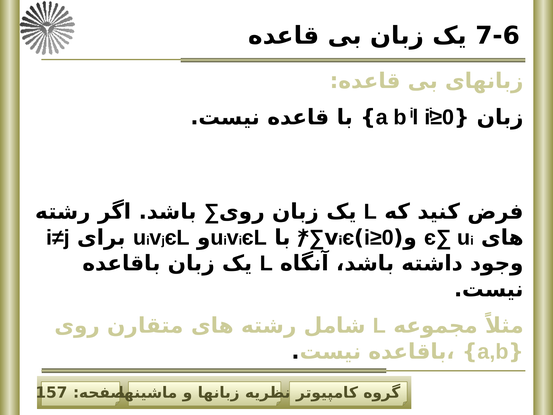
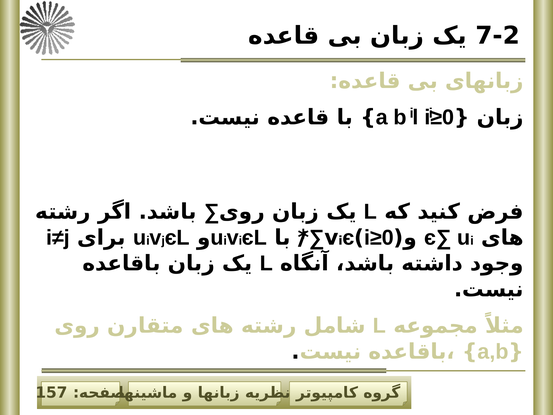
7-6: 7-6 -> 7-2
